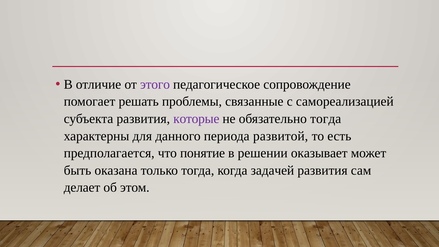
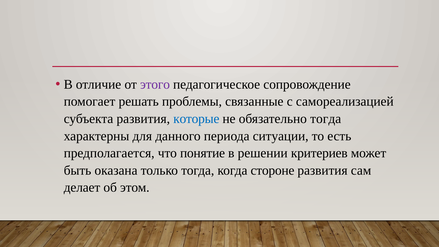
которые colour: purple -> blue
развитой: развитой -> ситуации
оказывает: оказывает -> критериев
задачей: задачей -> стороне
